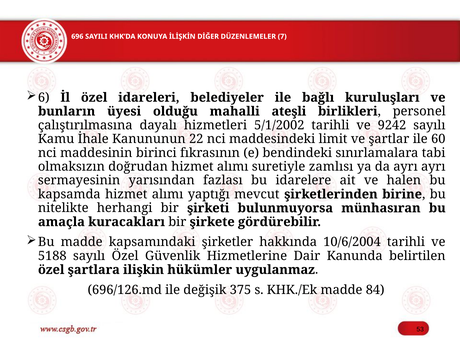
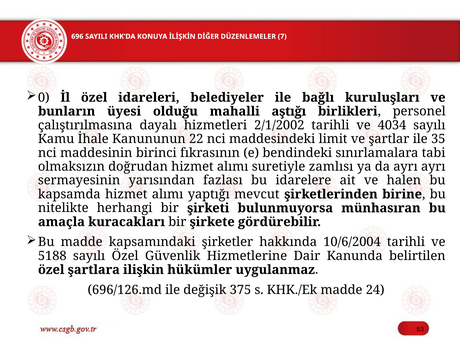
6: 6 -> 0
ateşli: ateşli -> aştığı
5/1/2002: 5/1/2002 -> 2/1/2002
9242: 9242 -> 4034
60: 60 -> 35
84: 84 -> 24
